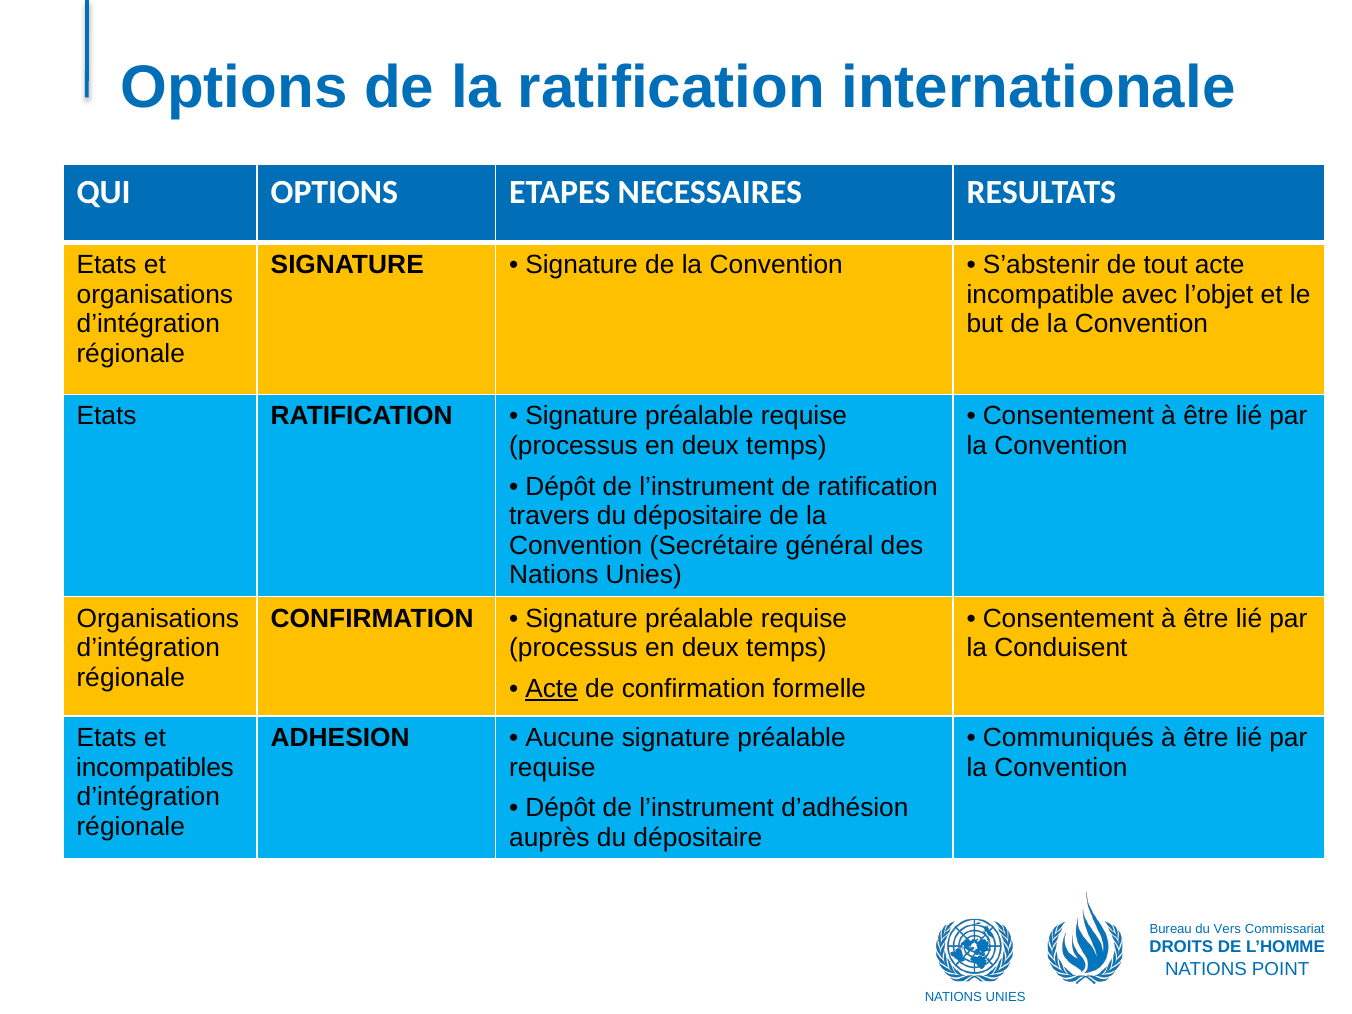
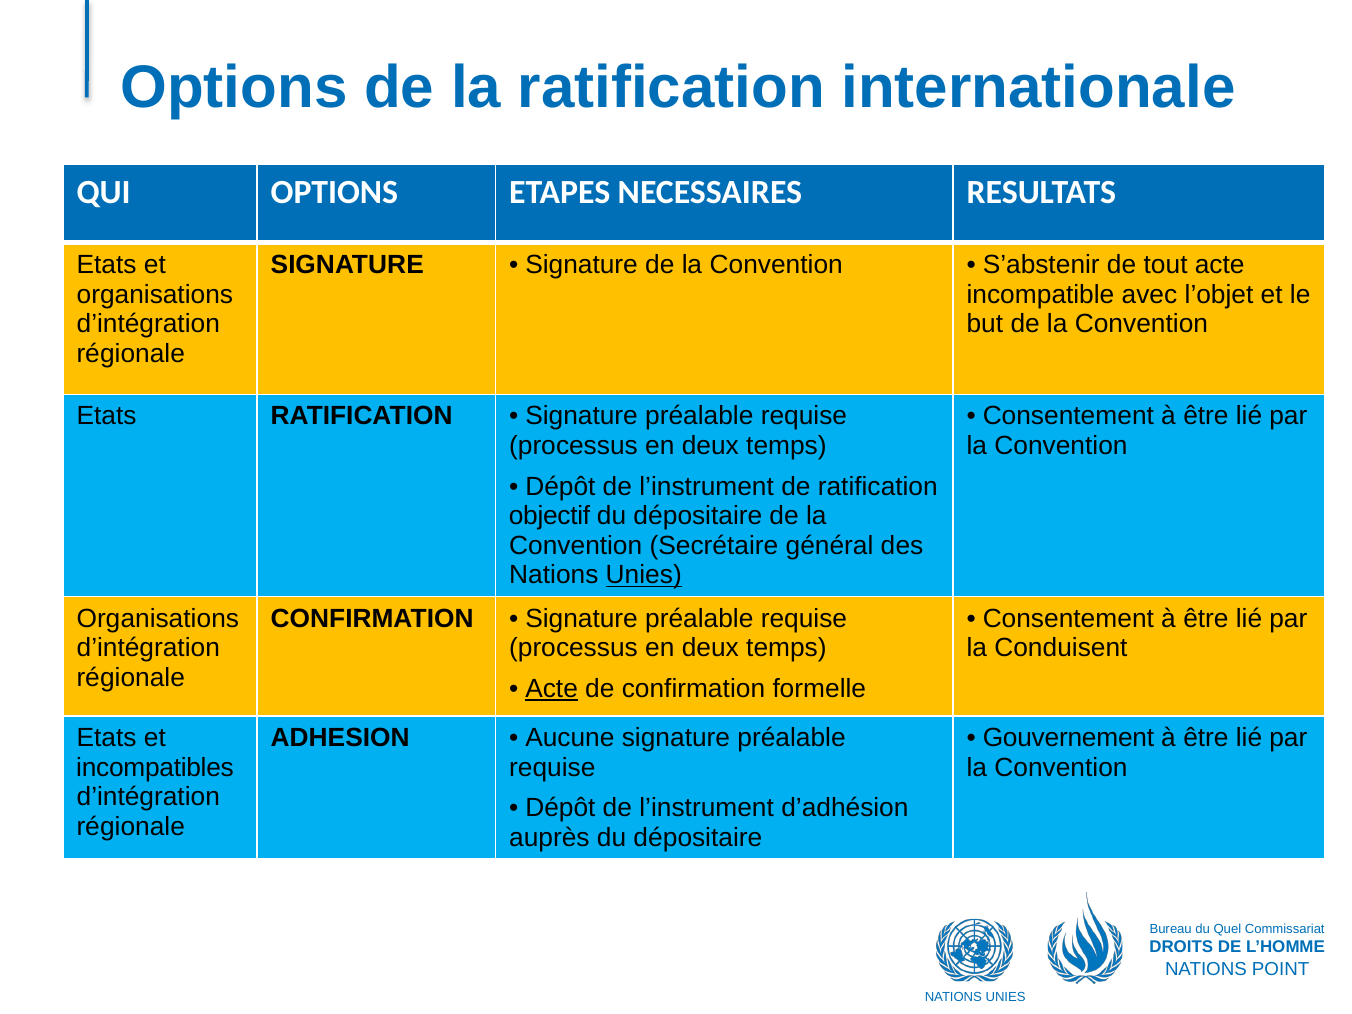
travers: travers -> objectif
Unies at (644, 575) underline: none -> present
Communiqués: Communiqués -> Gouvernement
Vers: Vers -> Quel
